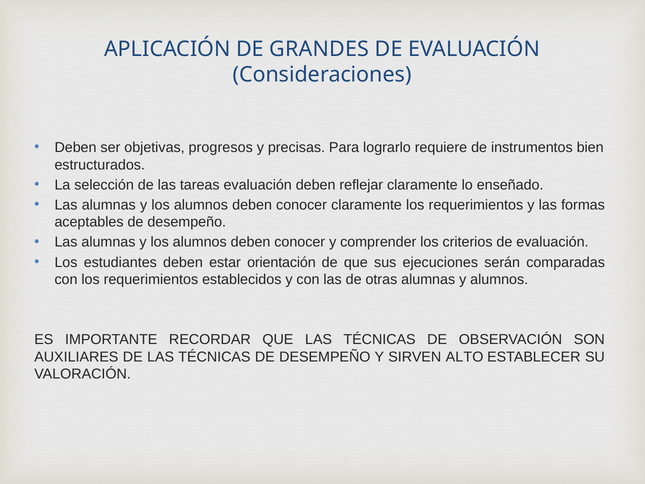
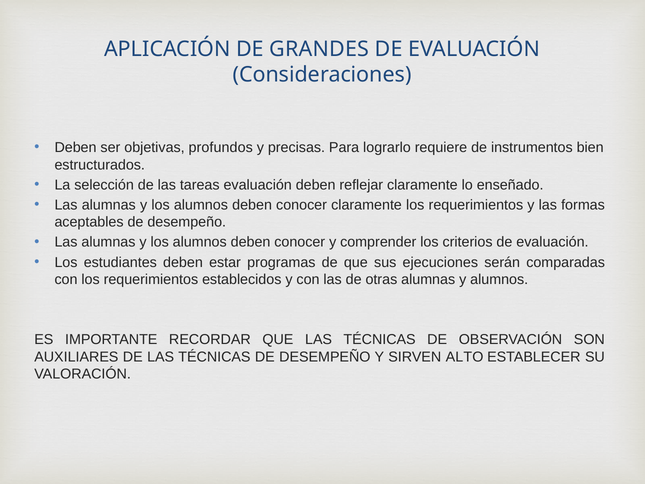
progresos: progresos -> profundos
orientación: orientación -> programas
